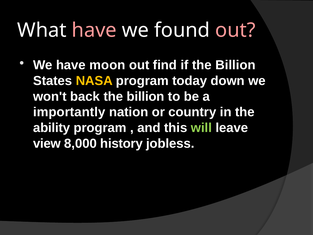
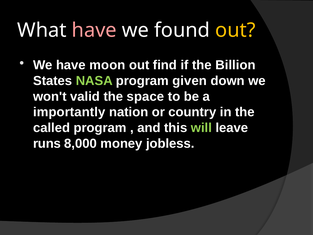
out at (235, 30) colour: pink -> yellow
NASA colour: yellow -> light green
today: today -> given
back: back -> valid
billion at (146, 96): billion -> space
ability: ability -> called
view: view -> runs
history: history -> money
